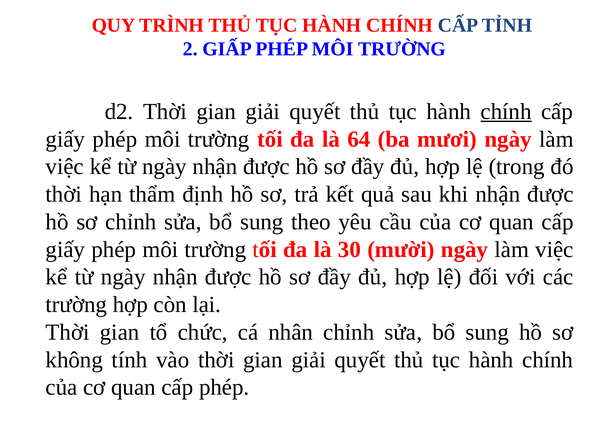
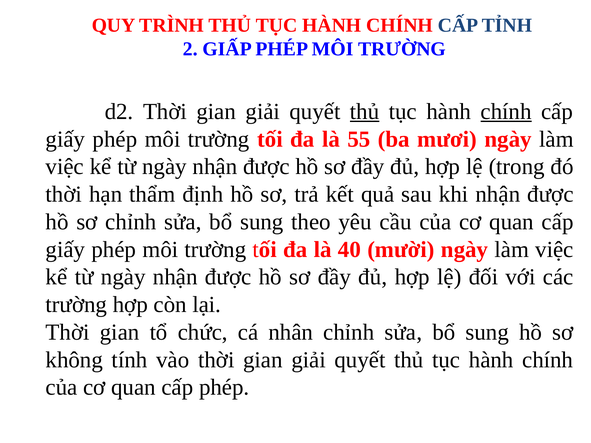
thủ at (365, 112) underline: none -> present
64: 64 -> 55
30: 30 -> 40
